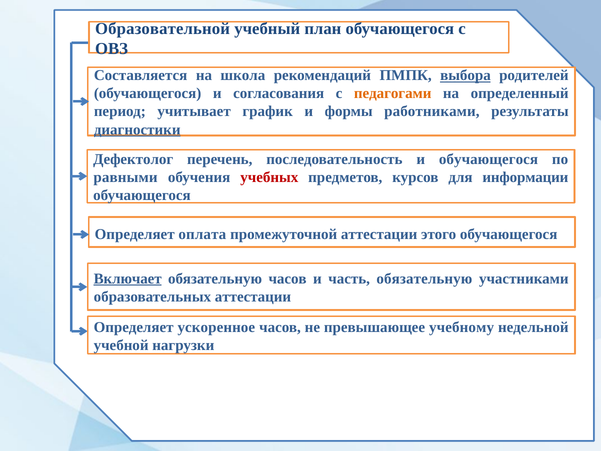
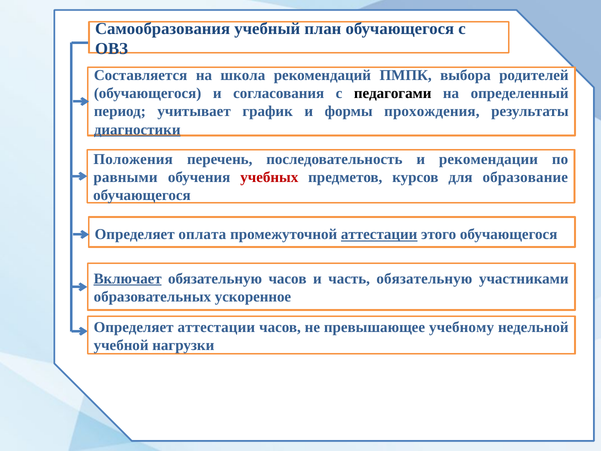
Образовательной: Образовательной -> Самообразования
выбора underline: present -> none
педагогами colour: orange -> black
работниками: работниками -> прохождения
Дефектолог: Дефектолог -> Положения
и обучающегося: обучающегося -> рекомендации
информации: информации -> образование
аттестации at (379, 234) underline: none -> present
образовательных аттестации: аттестации -> ускоренное
Определяет ускоренное: ускоренное -> аттестации
